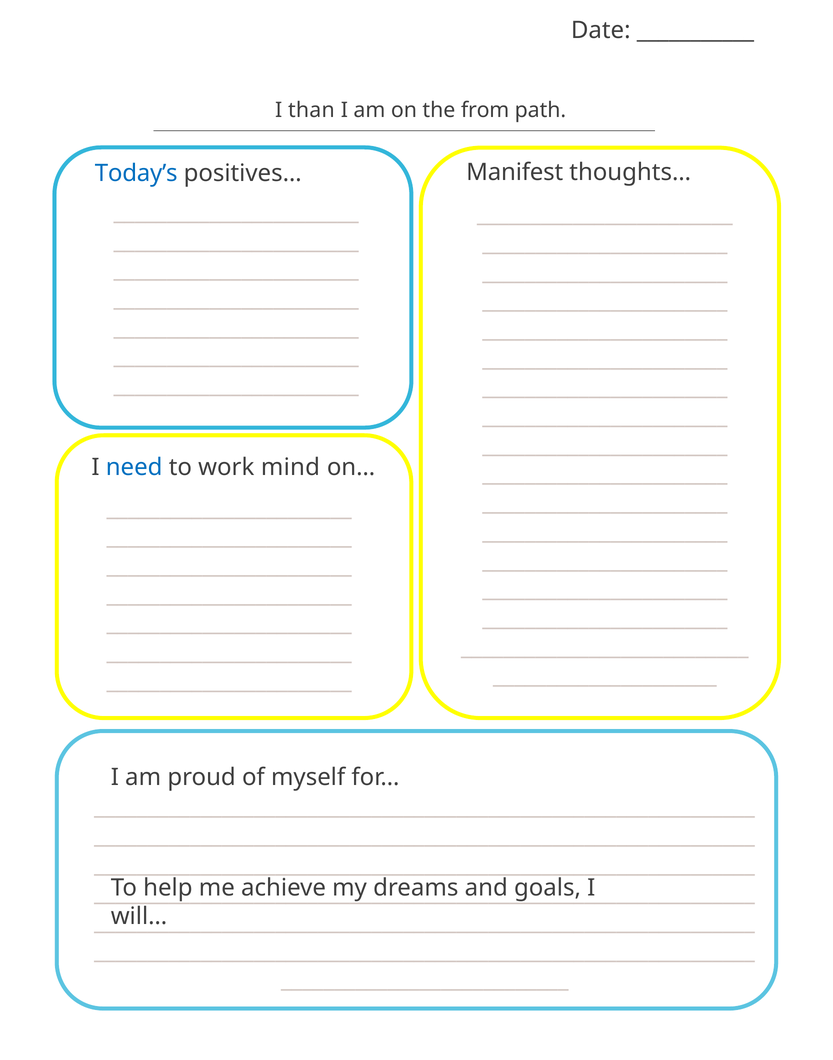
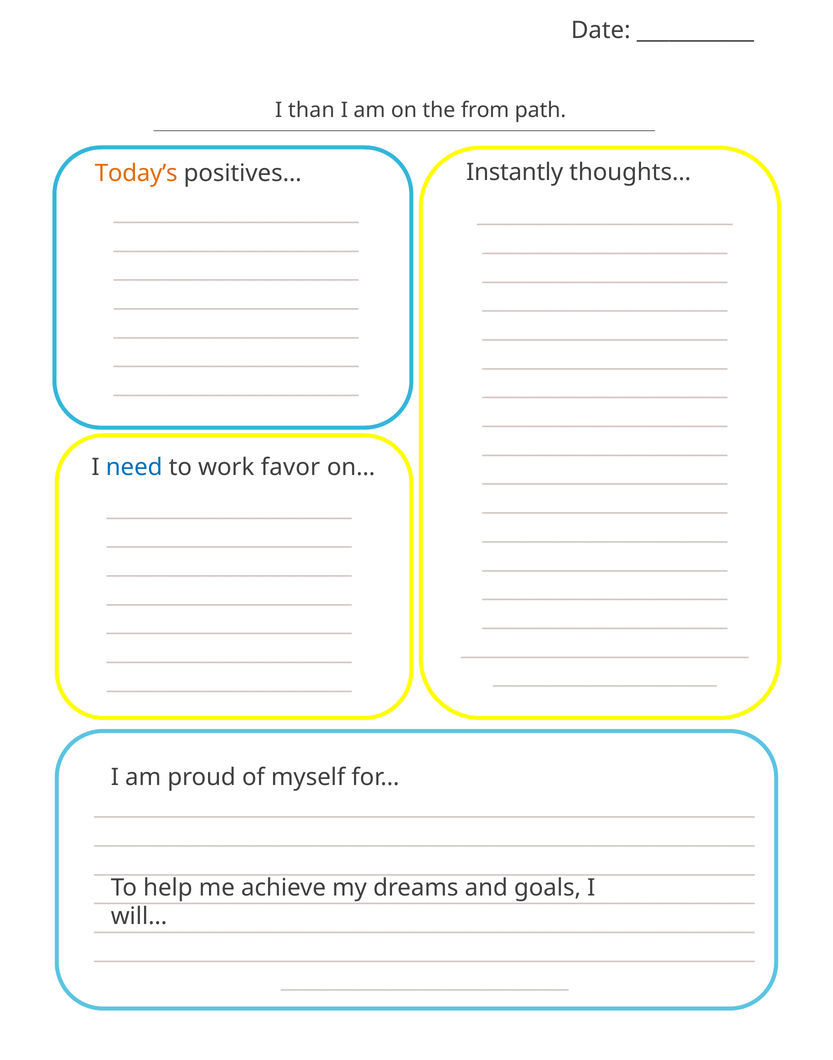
Manifest: Manifest -> Instantly
Today’s colour: blue -> orange
mind: mind -> favor
